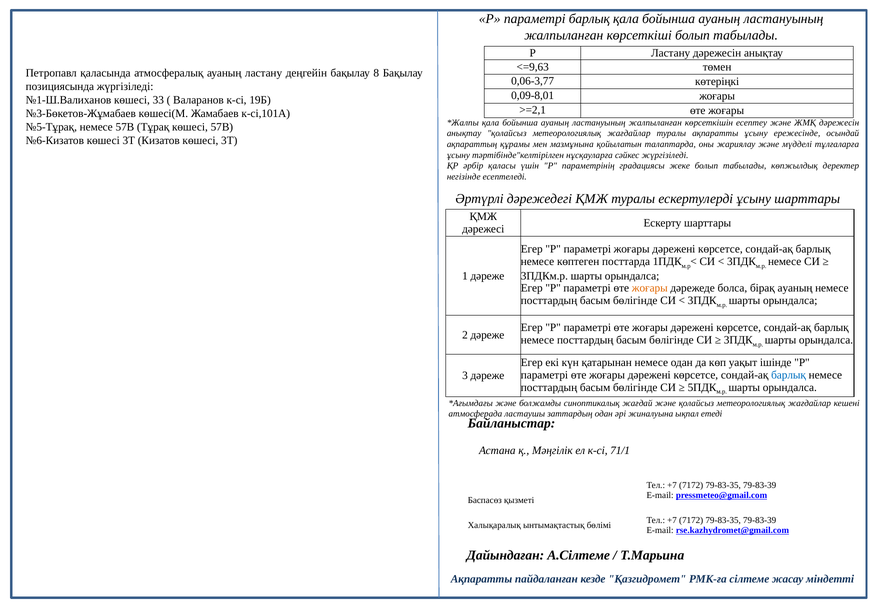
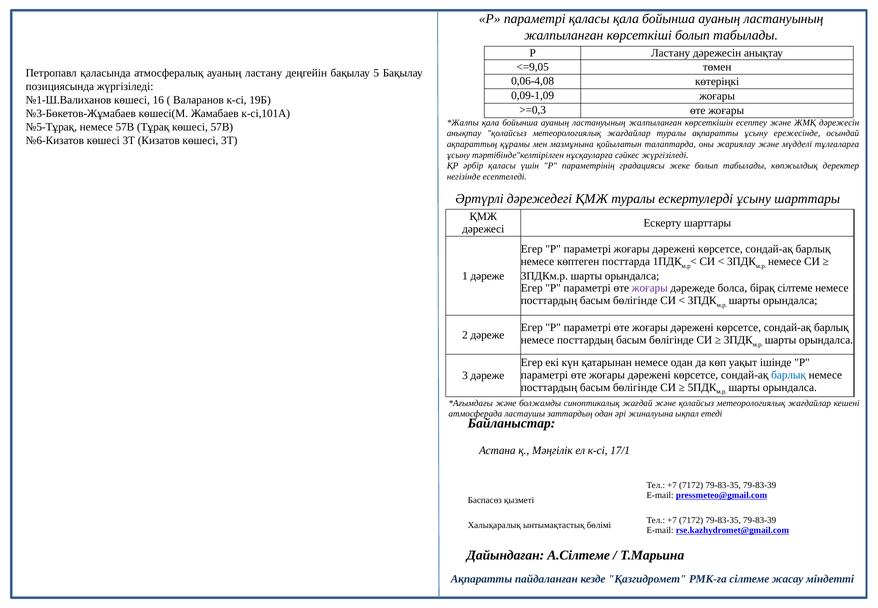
параметрі барлық: барлық -> қаласы
<=9,63: <=9,63 -> <=9,05
8: 8 -> 5
0,06-3,77: 0,06-3,77 -> 0,06-4,08
0,09-8,01: 0,09-8,01 -> 0,09-1,09
33: 33 -> 16
>=2,1: >=2,1 -> >=0,3
жоғары at (650, 288) colour: orange -> purple
бірақ ауаның: ауаның -> сілтеме
71/1: 71/1 -> 17/1
